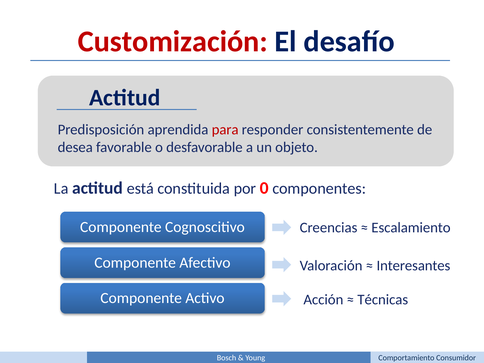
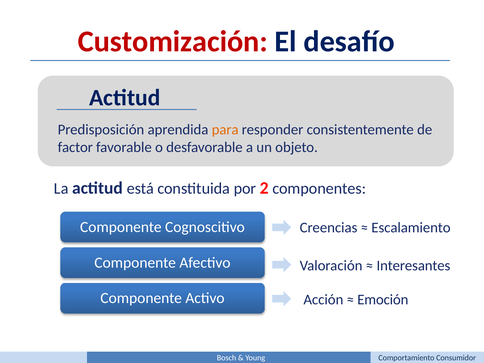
para colour: red -> orange
desea: desea -> factor
0: 0 -> 2
Técnicas: Técnicas -> Emoción
